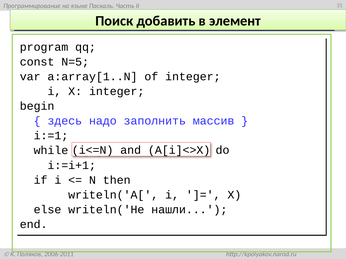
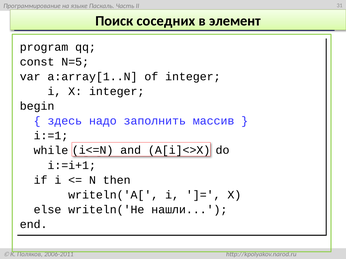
добавить: добавить -> соседних
